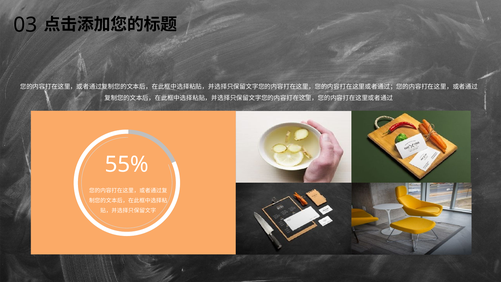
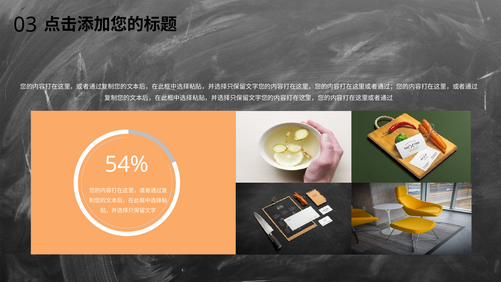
55%: 55% -> 54%
